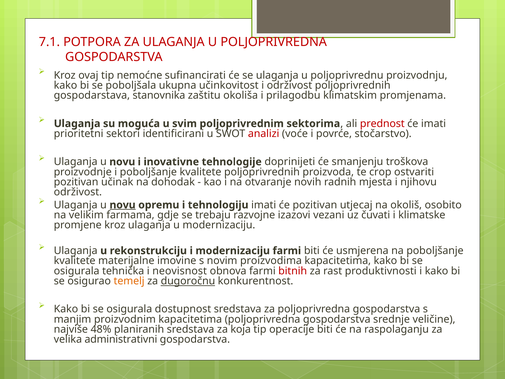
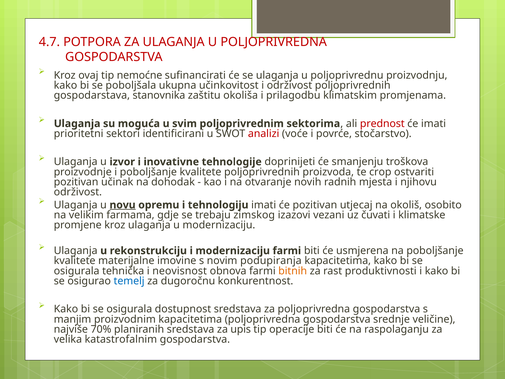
7.1: 7.1 -> 4.7
novu at (122, 162): novu -> izvor
razvojne: razvojne -> zimskog
proizvodima: proizvodima -> podupiranja
bitnih colour: red -> orange
temelj colour: orange -> blue
dugoročnu underline: present -> none
48%: 48% -> 70%
koja: koja -> upis
administrativni: administrativni -> katastrofalnim
